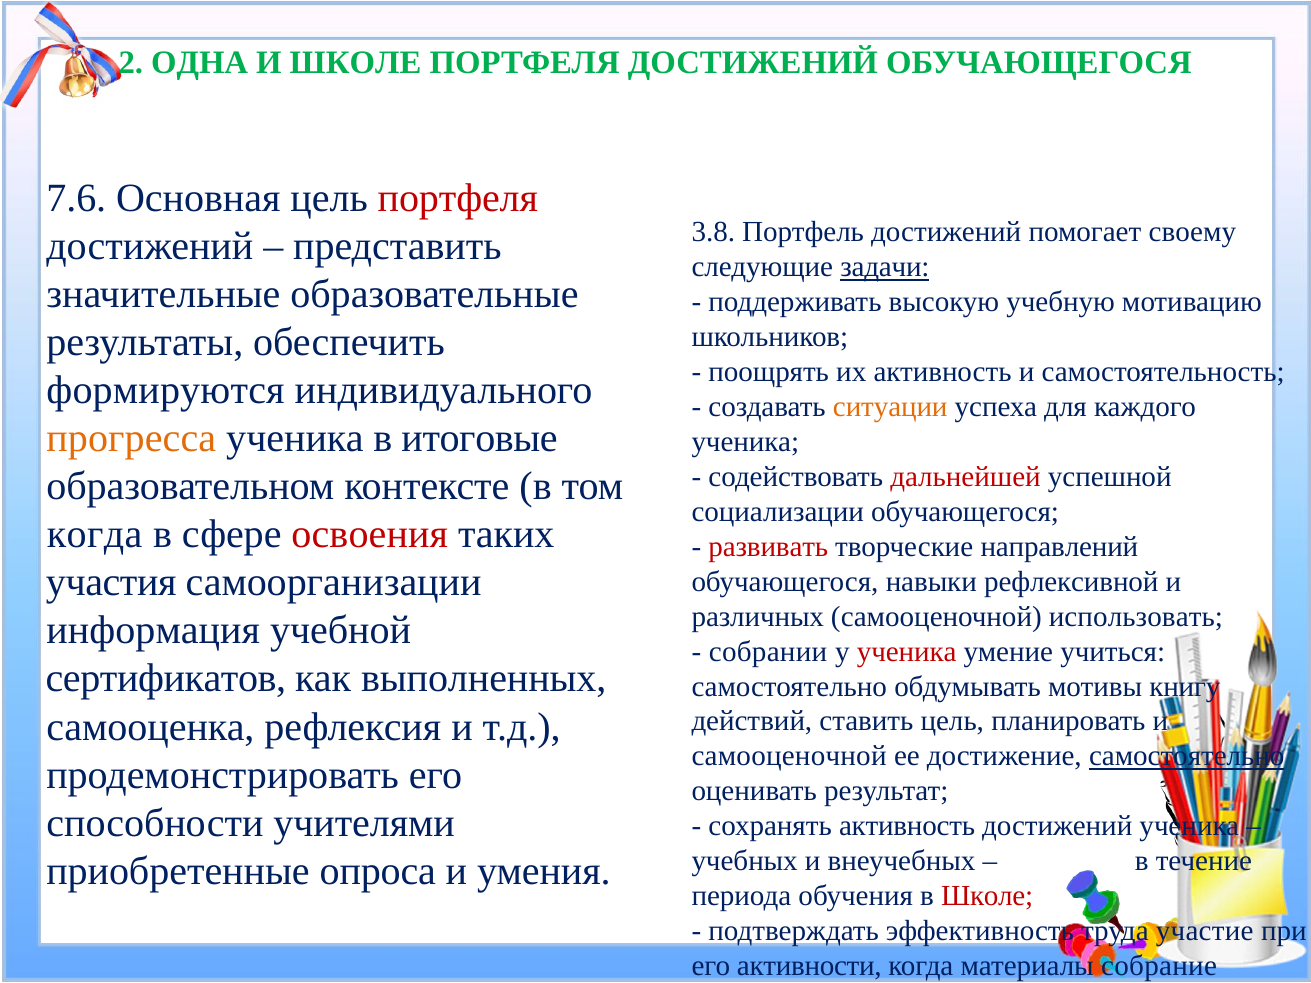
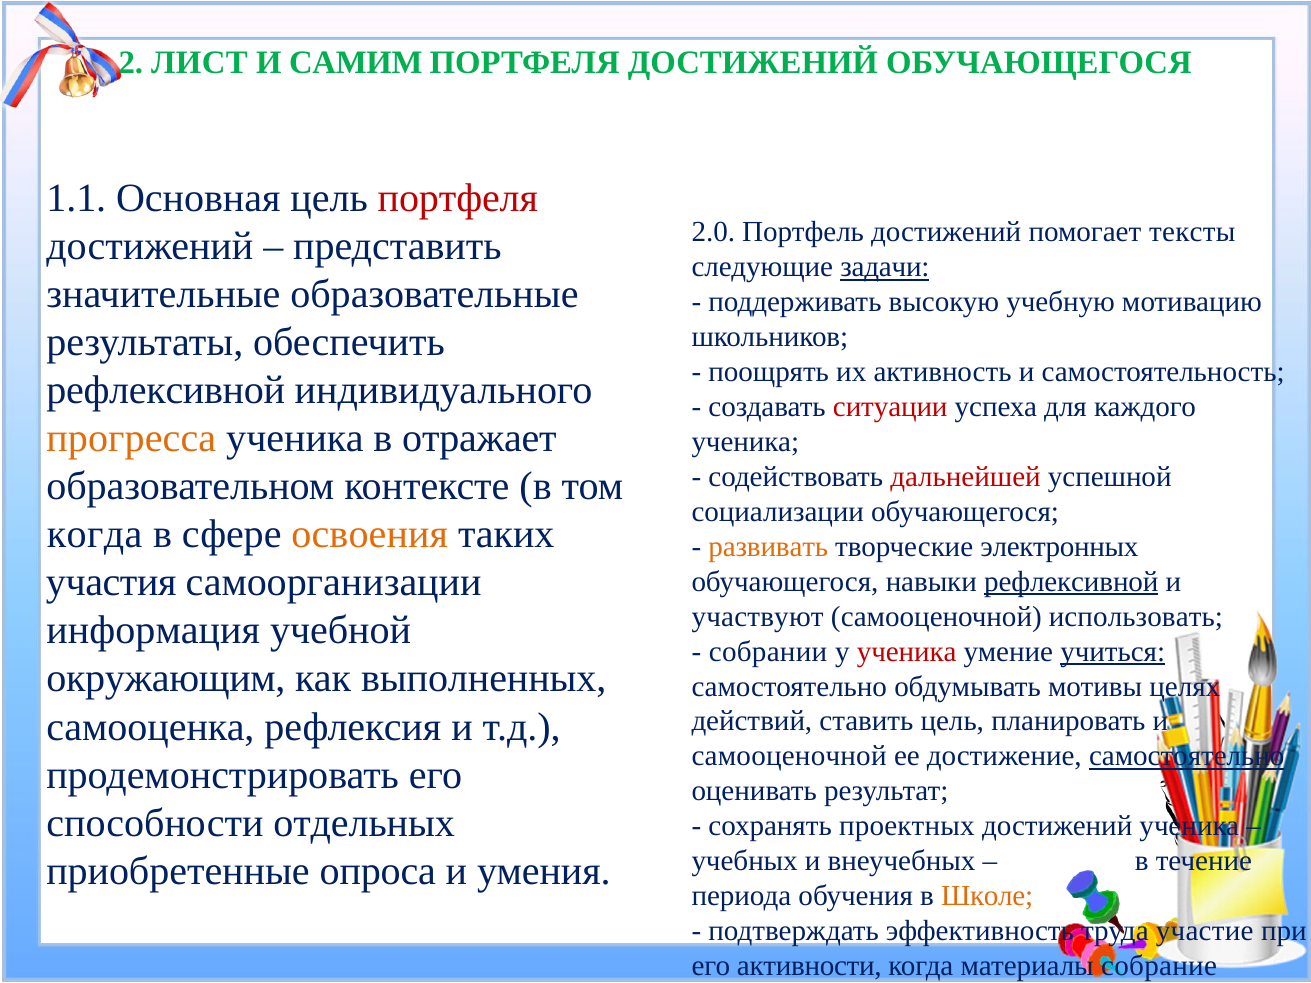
ОДНА: ОДНА -> ЛИСТ
И ШКОЛЕ: ШКОЛЕ -> САМИМ
7.6: 7.6 -> 1.1
3.8: 3.8 -> 2.0
своему: своему -> тексты
формируются at (165, 391): формируются -> рефлексивной
ситуации colour: orange -> red
итоговые: итоговые -> отражает
освоения colour: red -> orange
развивать colour: red -> orange
направлений: направлений -> электронных
рефлексивной at (1071, 582) underline: none -> present
различных: различных -> участвуют
учиться underline: none -> present
сертификатов: сертификатов -> окружающим
книгу: книгу -> целях
учителями: учителями -> отдельных
сохранять активность: активность -> проектных
Школе at (987, 896) colour: red -> orange
